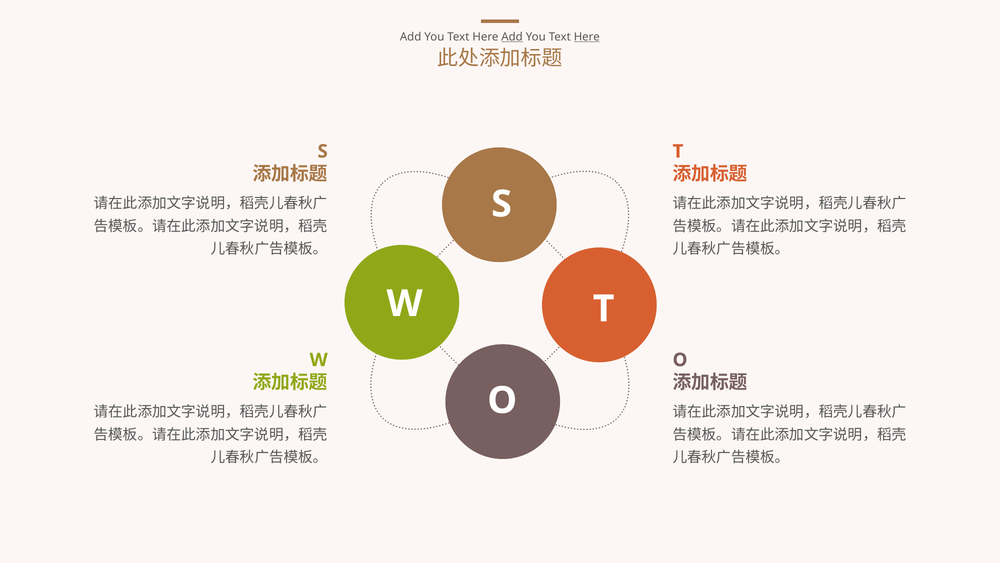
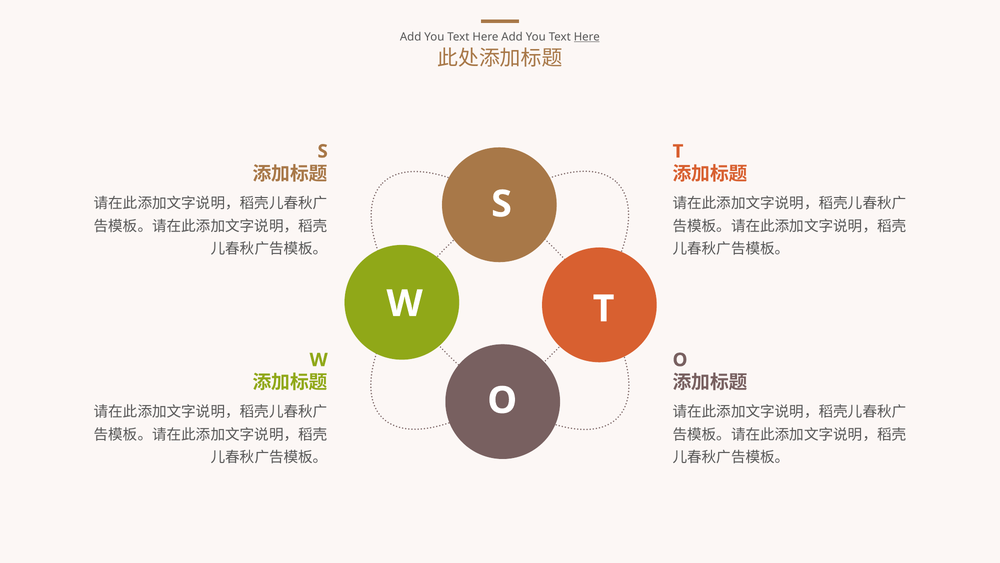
Add at (512, 37) underline: present -> none
